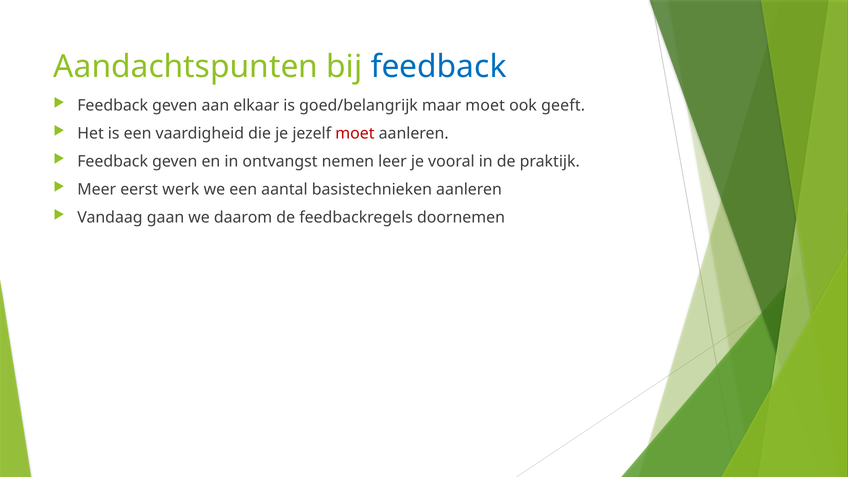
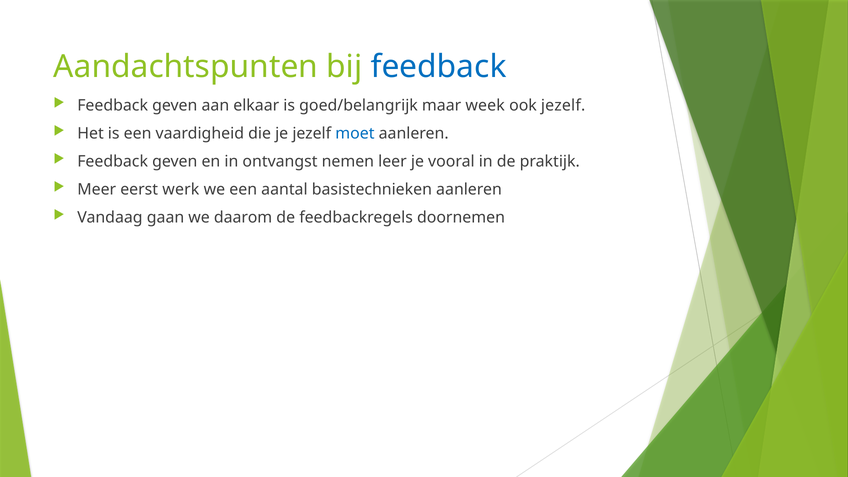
maar moet: moet -> week
ook geeft: geeft -> jezelf
moet at (355, 134) colour: red -> blue
